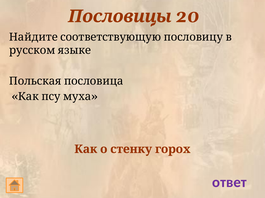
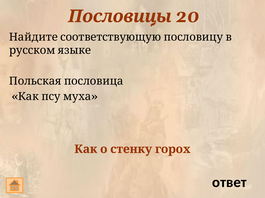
ответ colour: purple -> black
